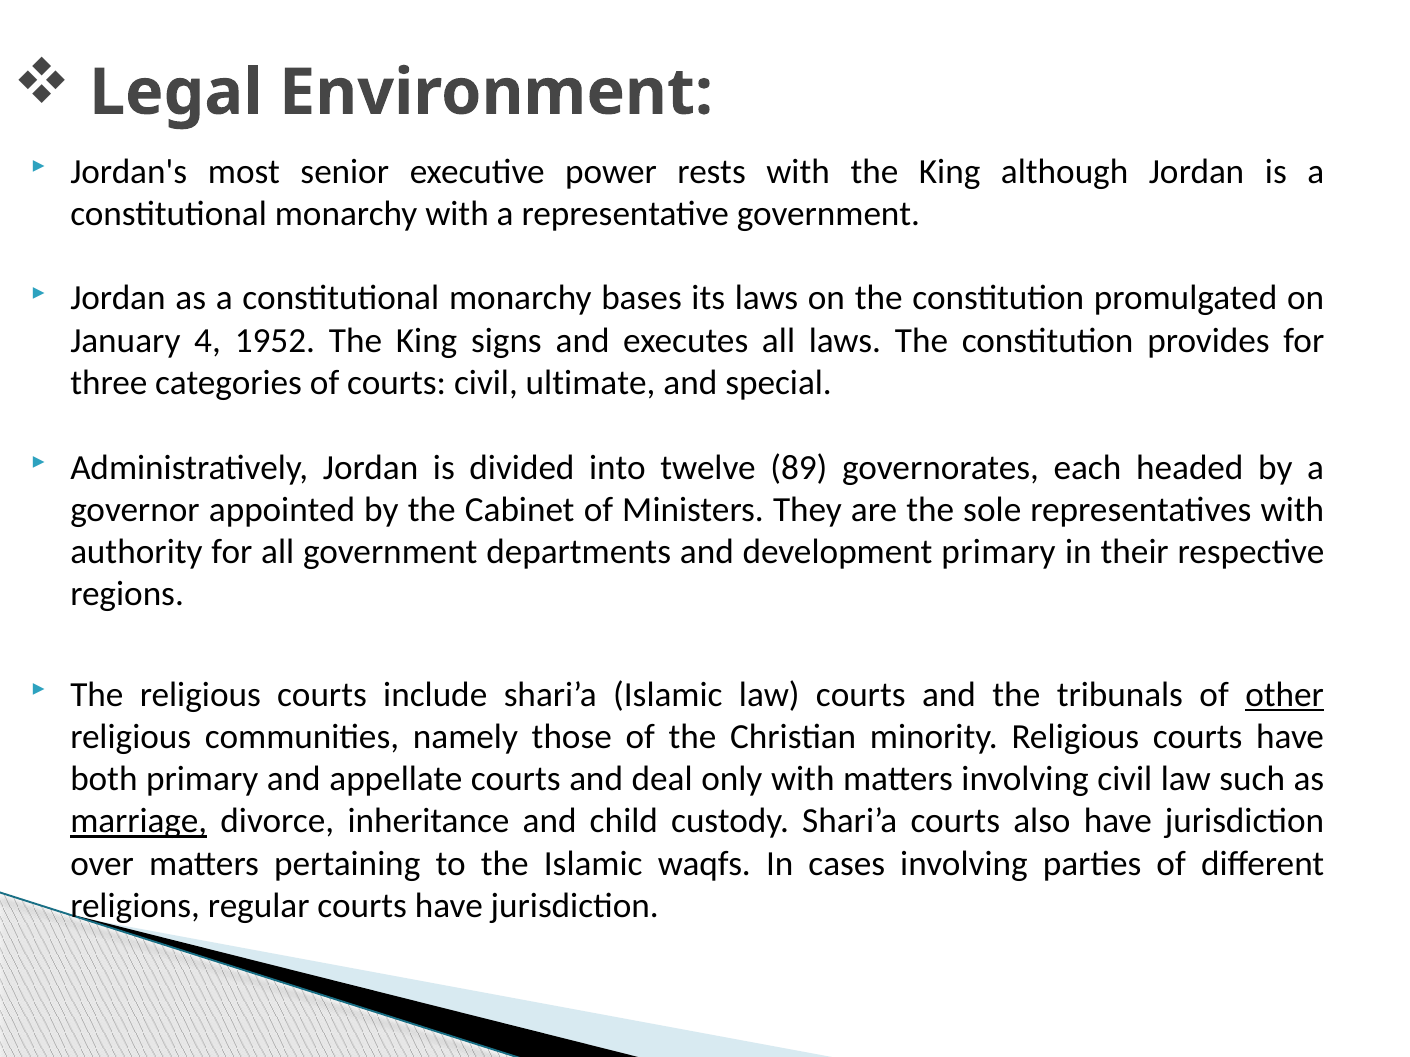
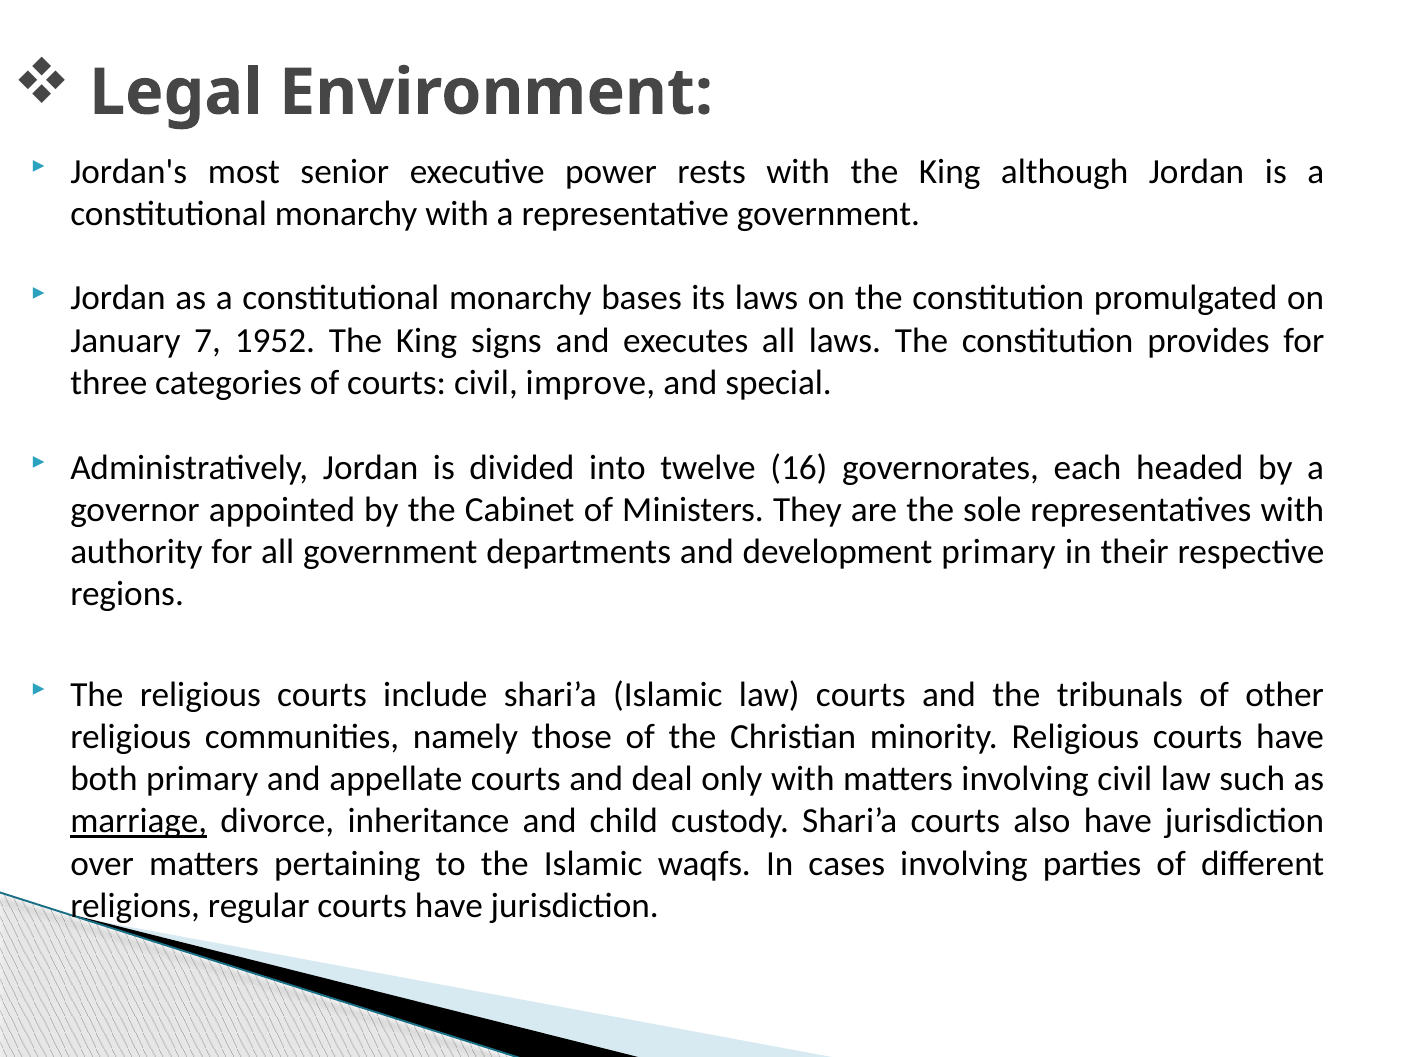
4: 4 -> 7
ultimate: ultimate -> improve
89: 89 -> 16
other underline: present -> none
